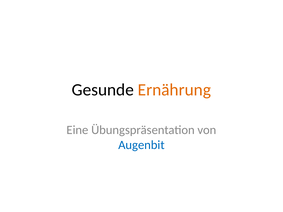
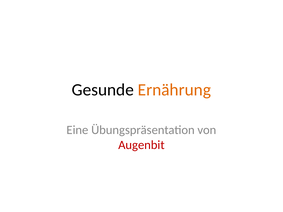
Augenbit colour: blue -> red
